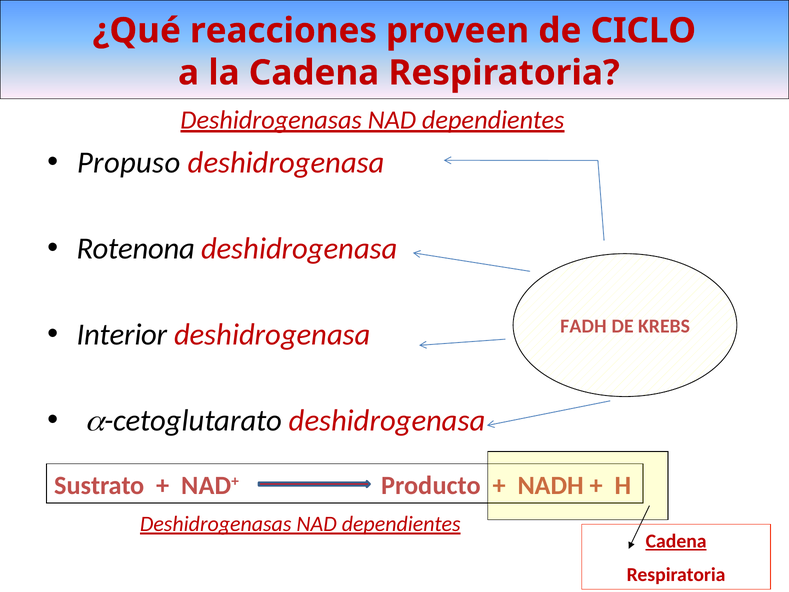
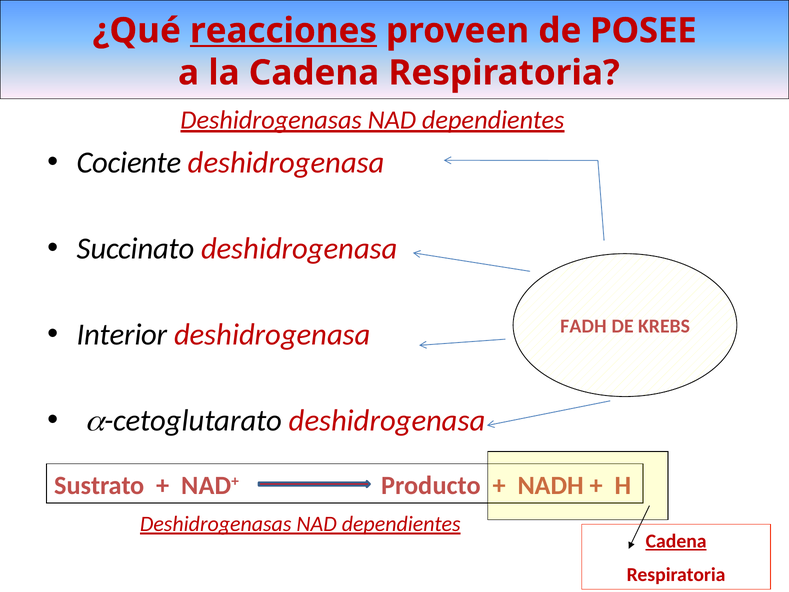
reacciones underline: none -> present
CICLO: CICLO -> POSEE
Propuso: Propuso -> Cociente
Rotenona: Rotenona -> Succinato
